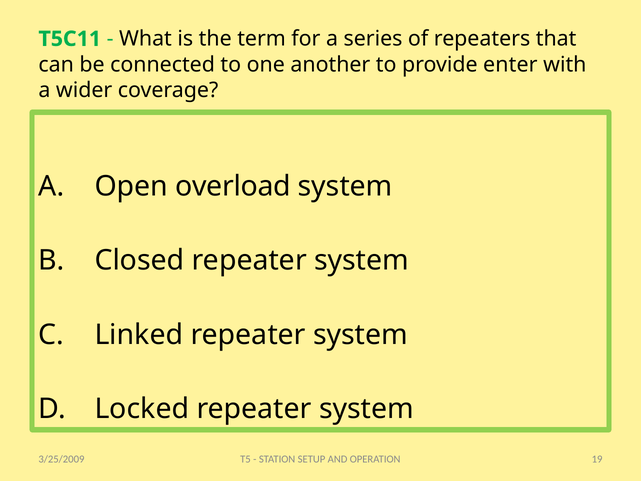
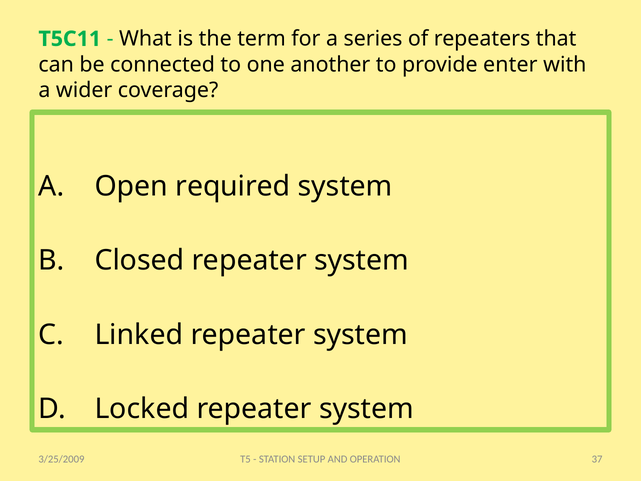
overload: overload -> required
19: 19 -> 37
